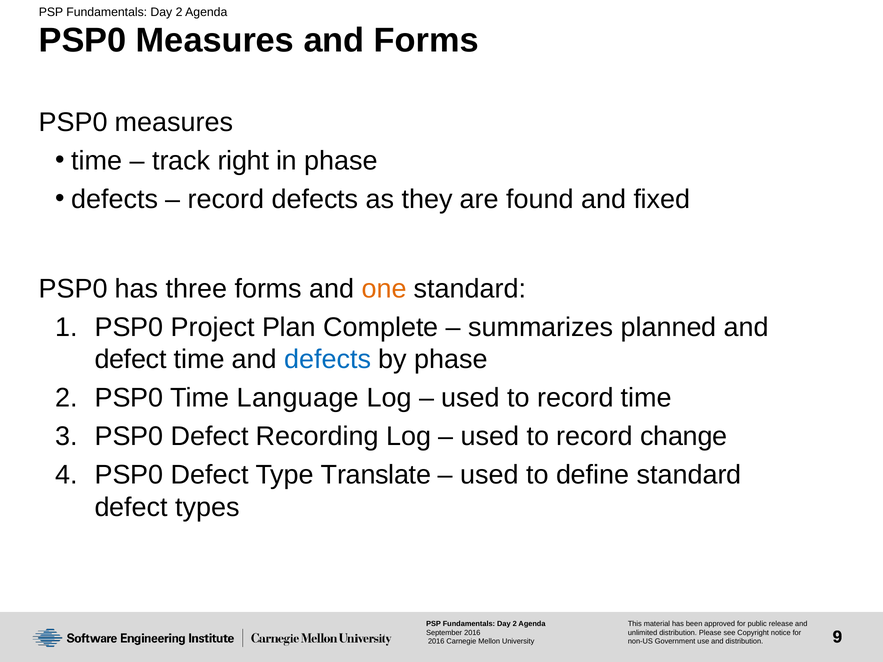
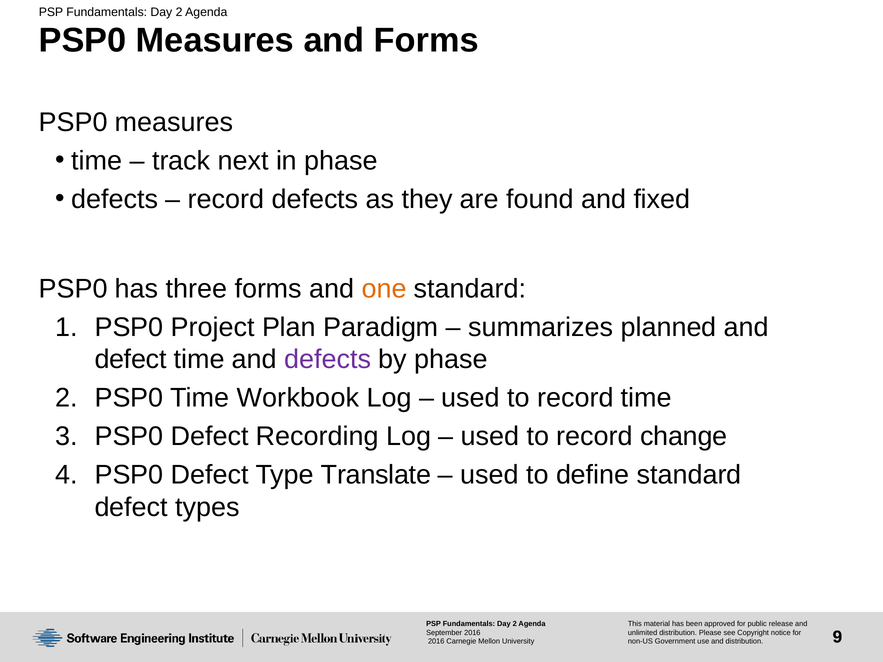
right: right -> next
Complete: Complete -> Paradigm
defects at (328, 360) colour: blue -> purple
Language: Language -> Workbook
